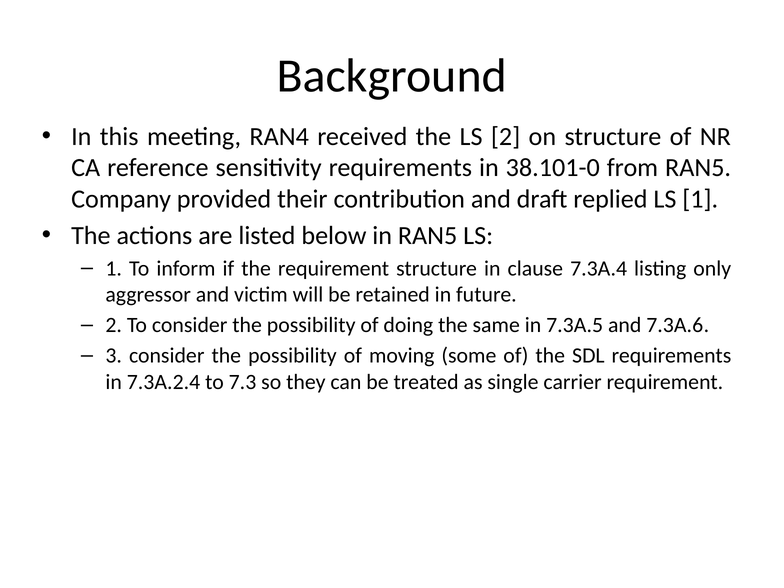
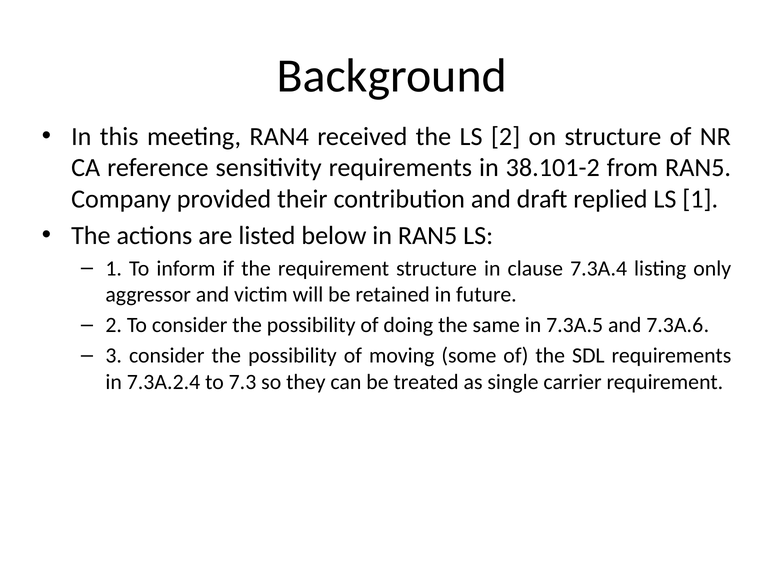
38.101-0: 38.101-0 -> 38.101-2
